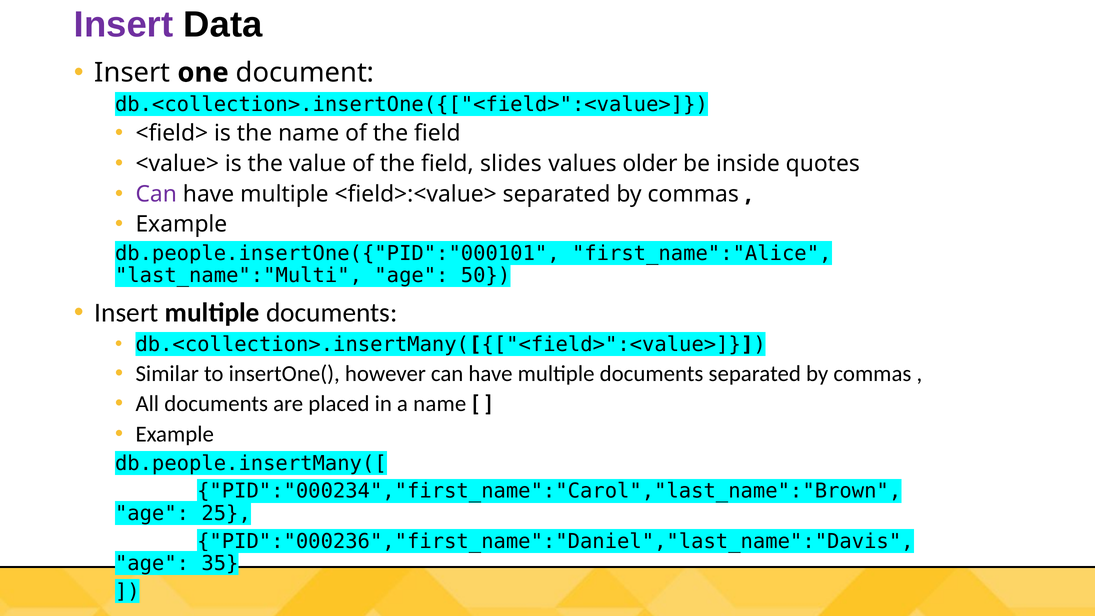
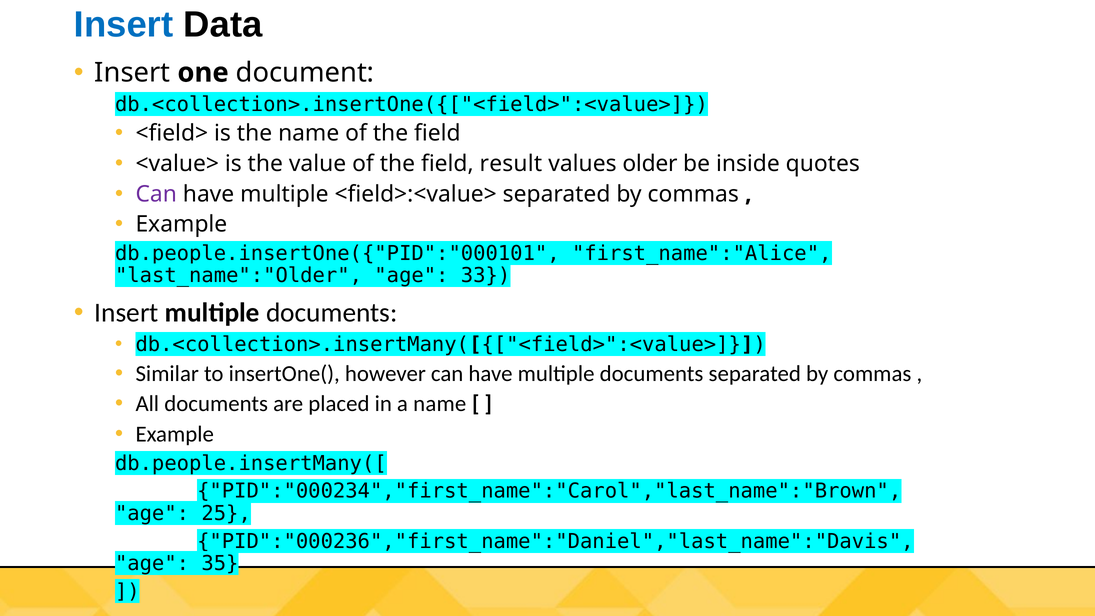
Insert at (124, 25) colour: purple -> blue
slides: slides -> result
last_name":"Multi: last_name":"Multi -> last_name":"Older
50: 50 -> 33
